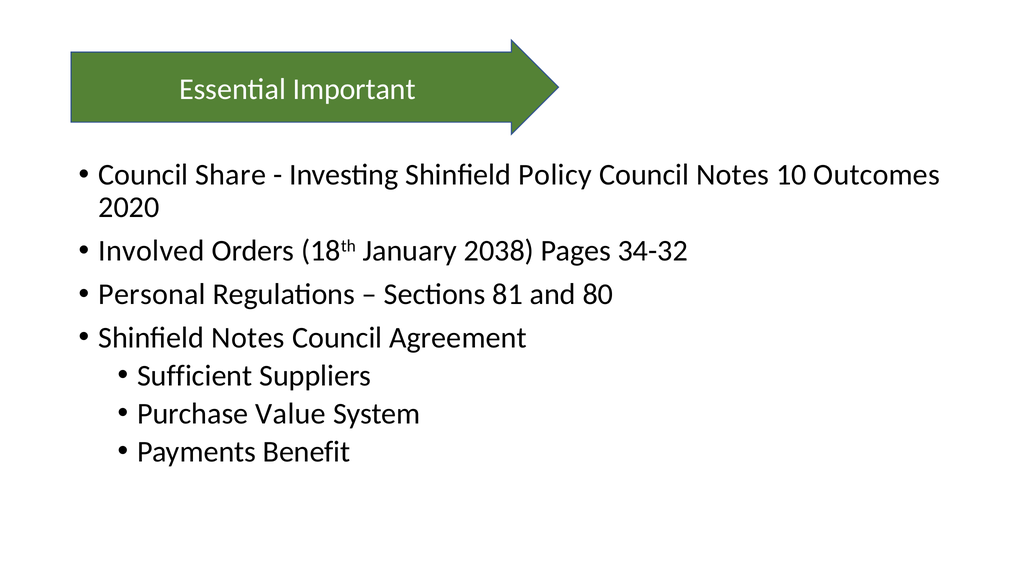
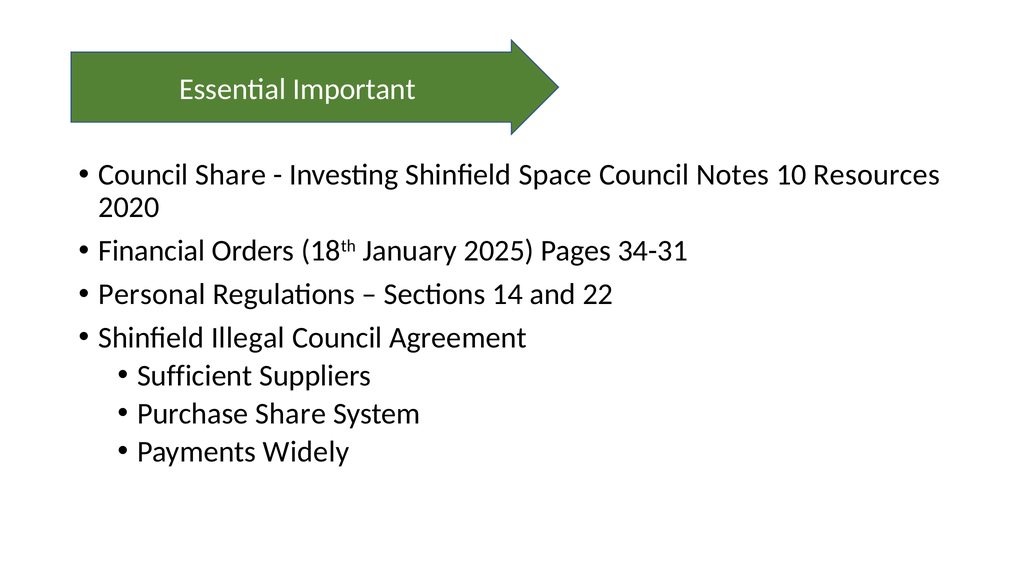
Policy: Policy -> Space
Outcomes: Outcomes -> Resources
Involved: Involved -> Financial
2038: 2038 -> 2025
34-32: 34-32 -> 34-31
81: 81 -> 14
80: 80 -> 22
Shinfield Notes: Notes -> Illegal
Purchase Value: Value -> Share
Benefit: Benefit -> Widely
